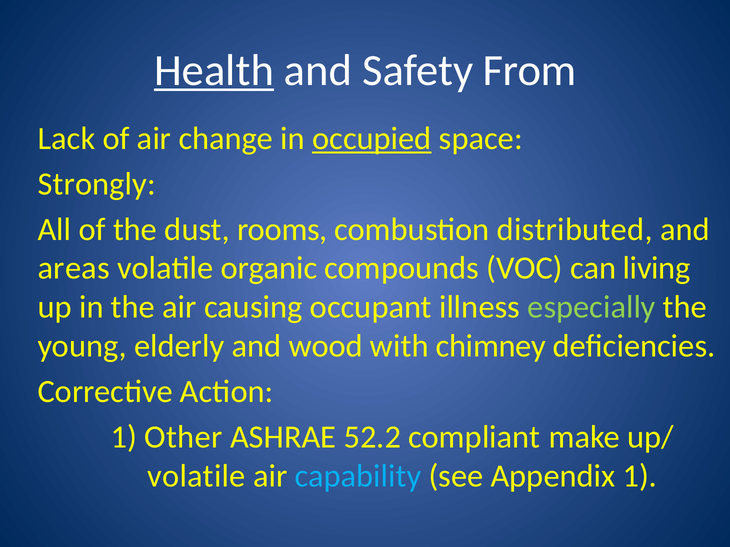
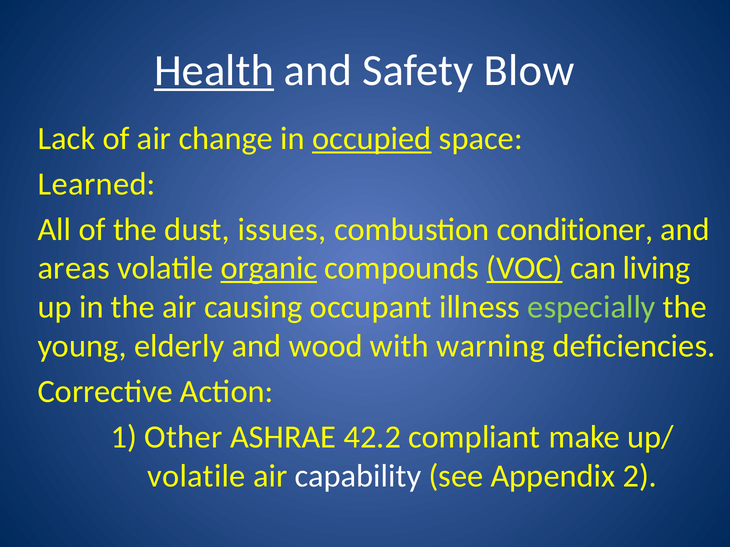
From: From -> Blow
Strongly: Strongly -> Learned
rooms: rooms -> issues
distributed: distributed -> conditioner
organic underline: none -> present
VOC underline: none -> present
chimney: chimney -> warning
52.2: 52.2 -> 42.2
capability colour: light blue -> white
Appendix 1: 1 -> 2
